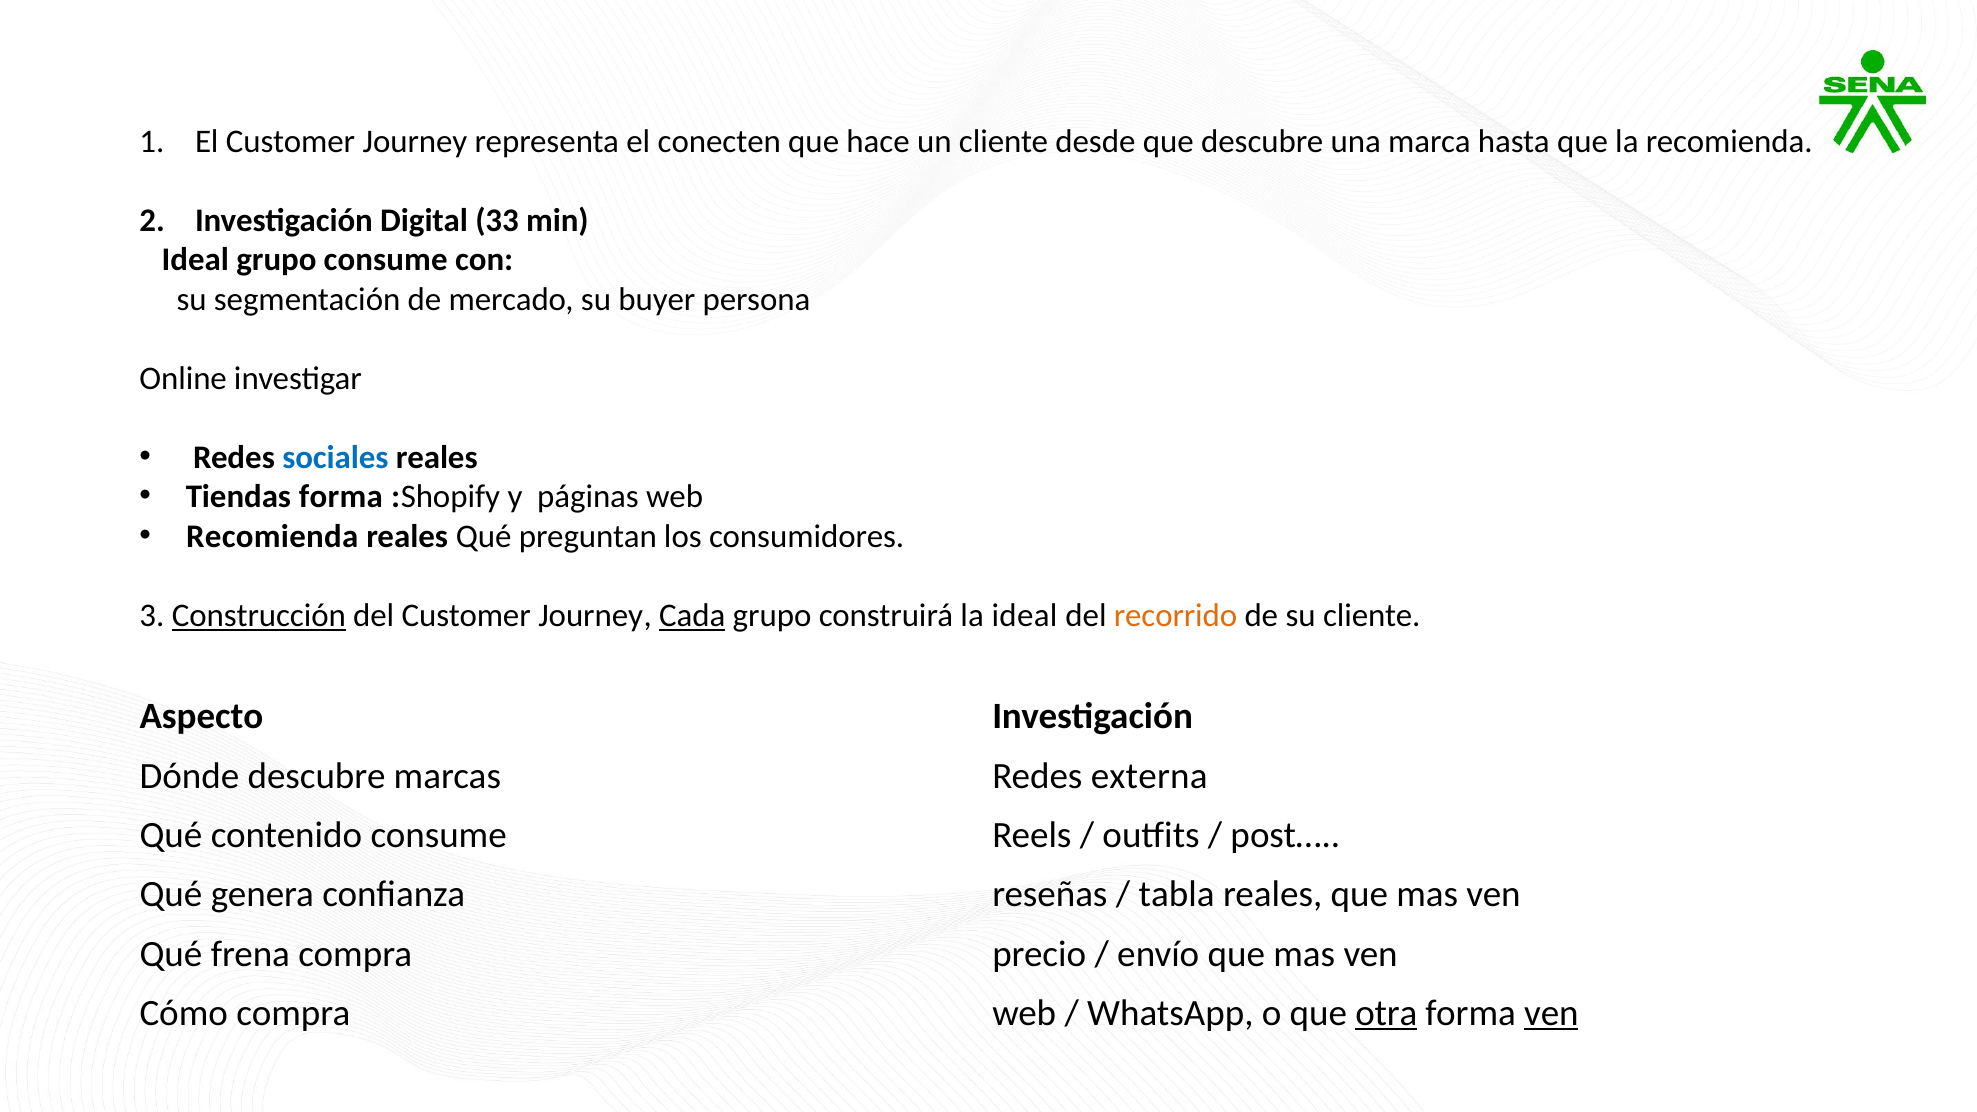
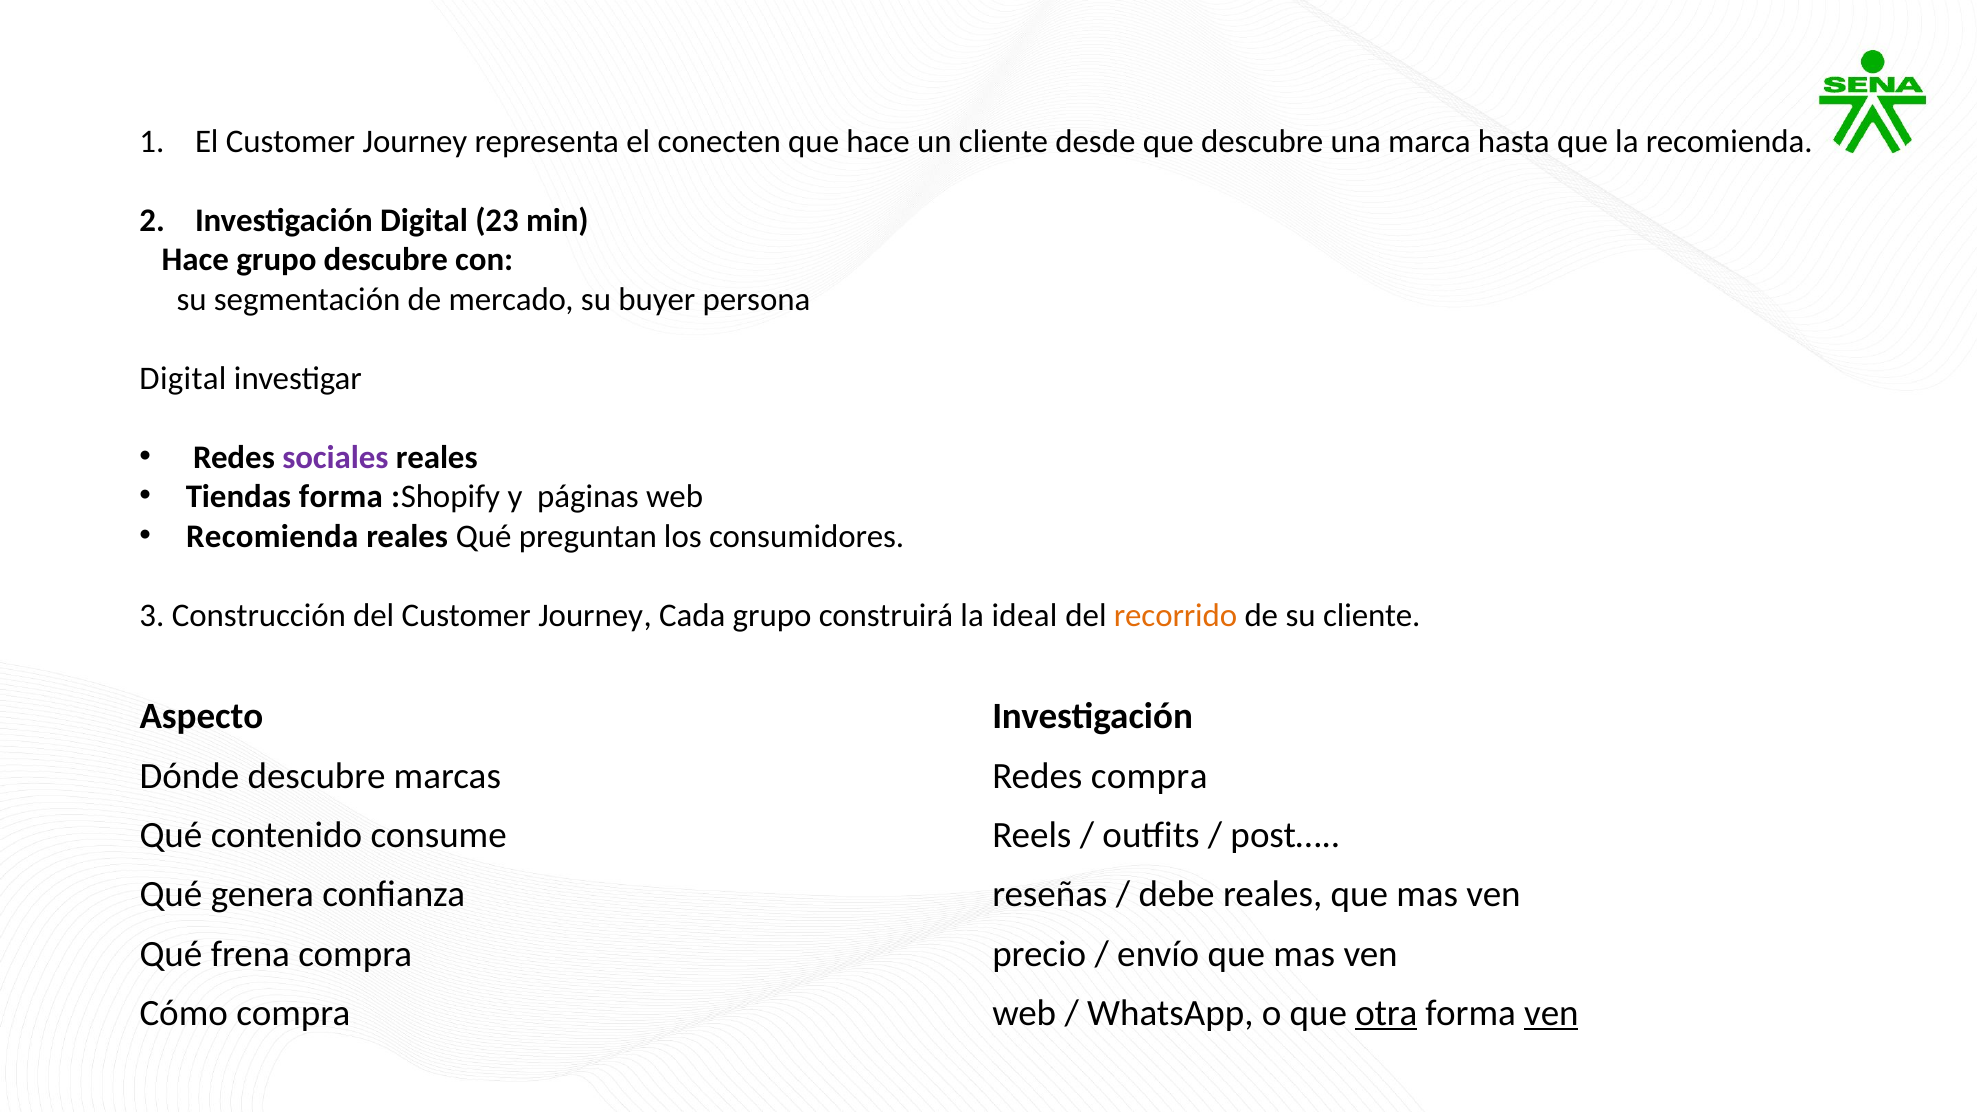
33: 33 -> 23
Ideal at (195, 260): Ideal -> Hace
grupo consume: consume -> descubre
Online at (183, 378): Online -> Digital
sociales colour: blue -> purple
Construcción underline: present -> none
Cada underline: present -> none
Redes externa: externa -> compra
tabla: tabla -> debe
